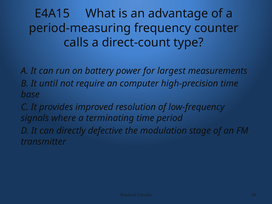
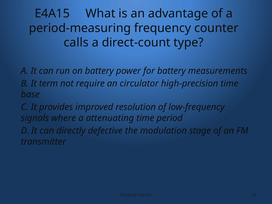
for largest: largest -> battery
until: until -> term
computer: computer -> circulator
terminating: terminating -> attenuating
